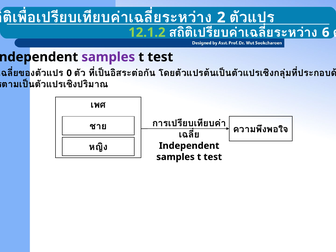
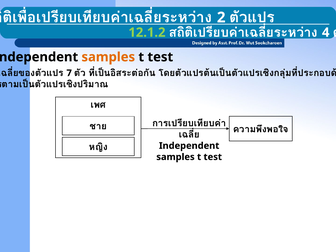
6: 6 -> 4
samples at (108, 57) colour: purple -> orange
0: 0 -> 7
